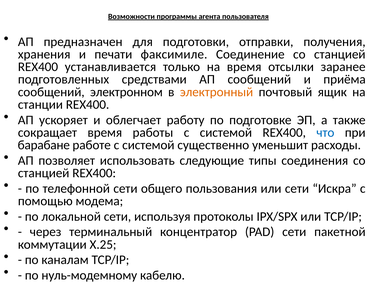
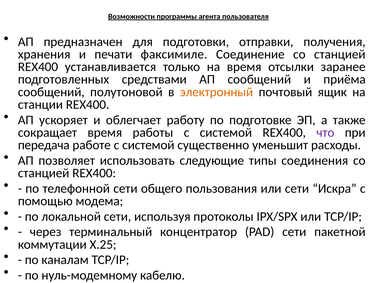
электронном: электронном -> полутоновой
что colour: blue -> purple
барабане: барабане -> передача
